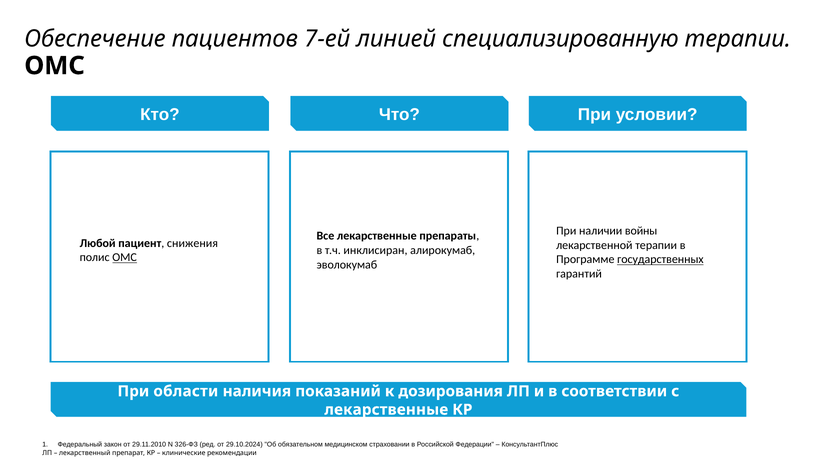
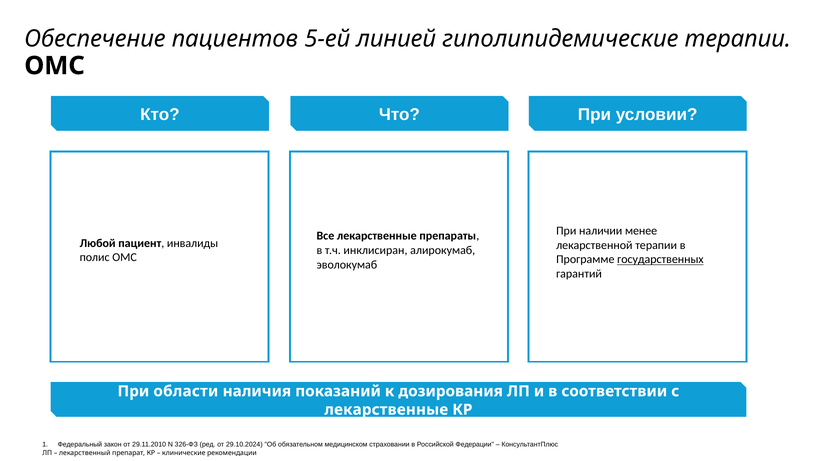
7-ей: 7-ей -> 5-ей
специализированную: специализированную -> гиполипидемические
войны: войны -> менее
снижения: снижения -> инвалиды
ОМС at (125, 258) underline: present -> none
